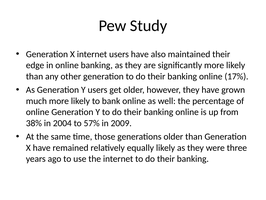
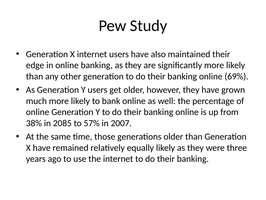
17%: 17% -> 69%
2004: 2004 -> 2085
2009: 2009 -> 2007
